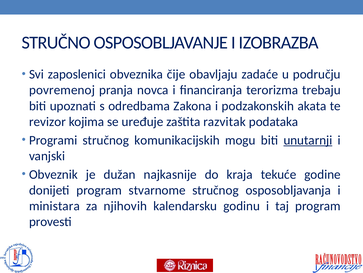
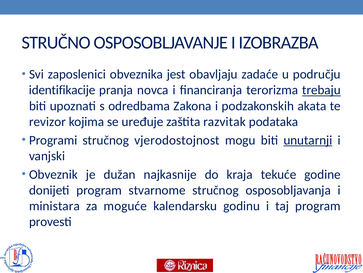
čije: čije -> jest
povremenoj: povremenoj -> identifikacije
trebaju underline: none -> present
komunikacijskih: komunikacijskih -> vjerodostojnost
njihovih: njihovih -> moguće
